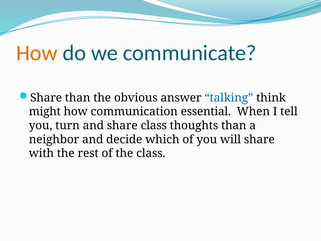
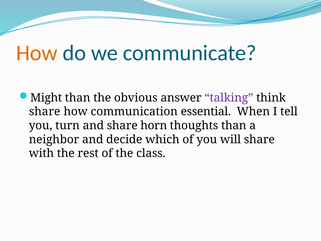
Share at (46, 98): Share -> Might
talking colour: blue -> purple
might at (45, 112): might -> share
share class: class -> horn
